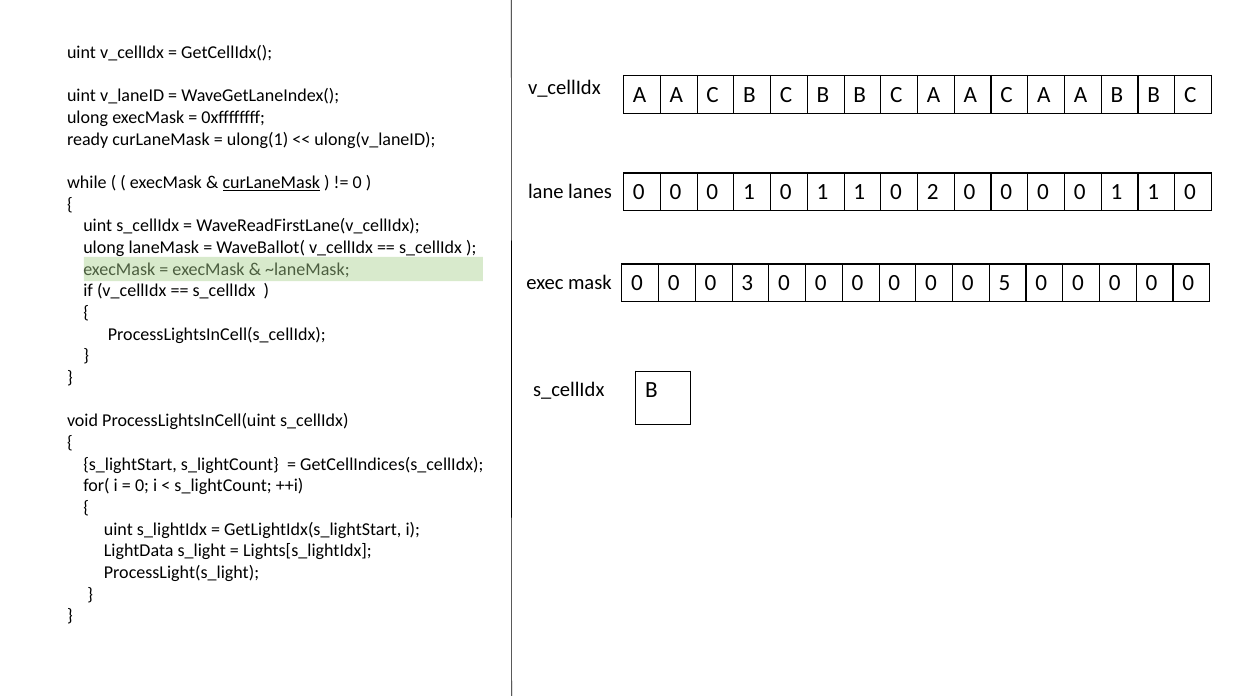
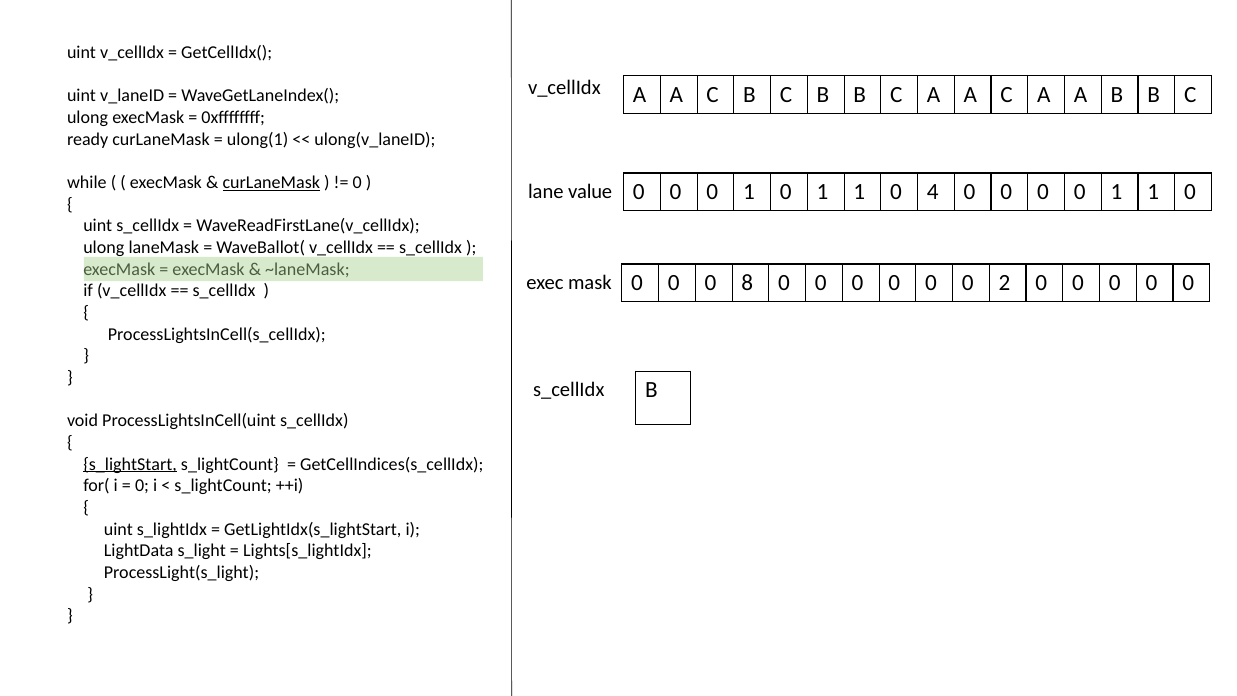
2: 2 -> 4
lanes: lanes -> value
3: 3 -> 8
5: 5 -> 2
s_lightStart underline: none -> present
